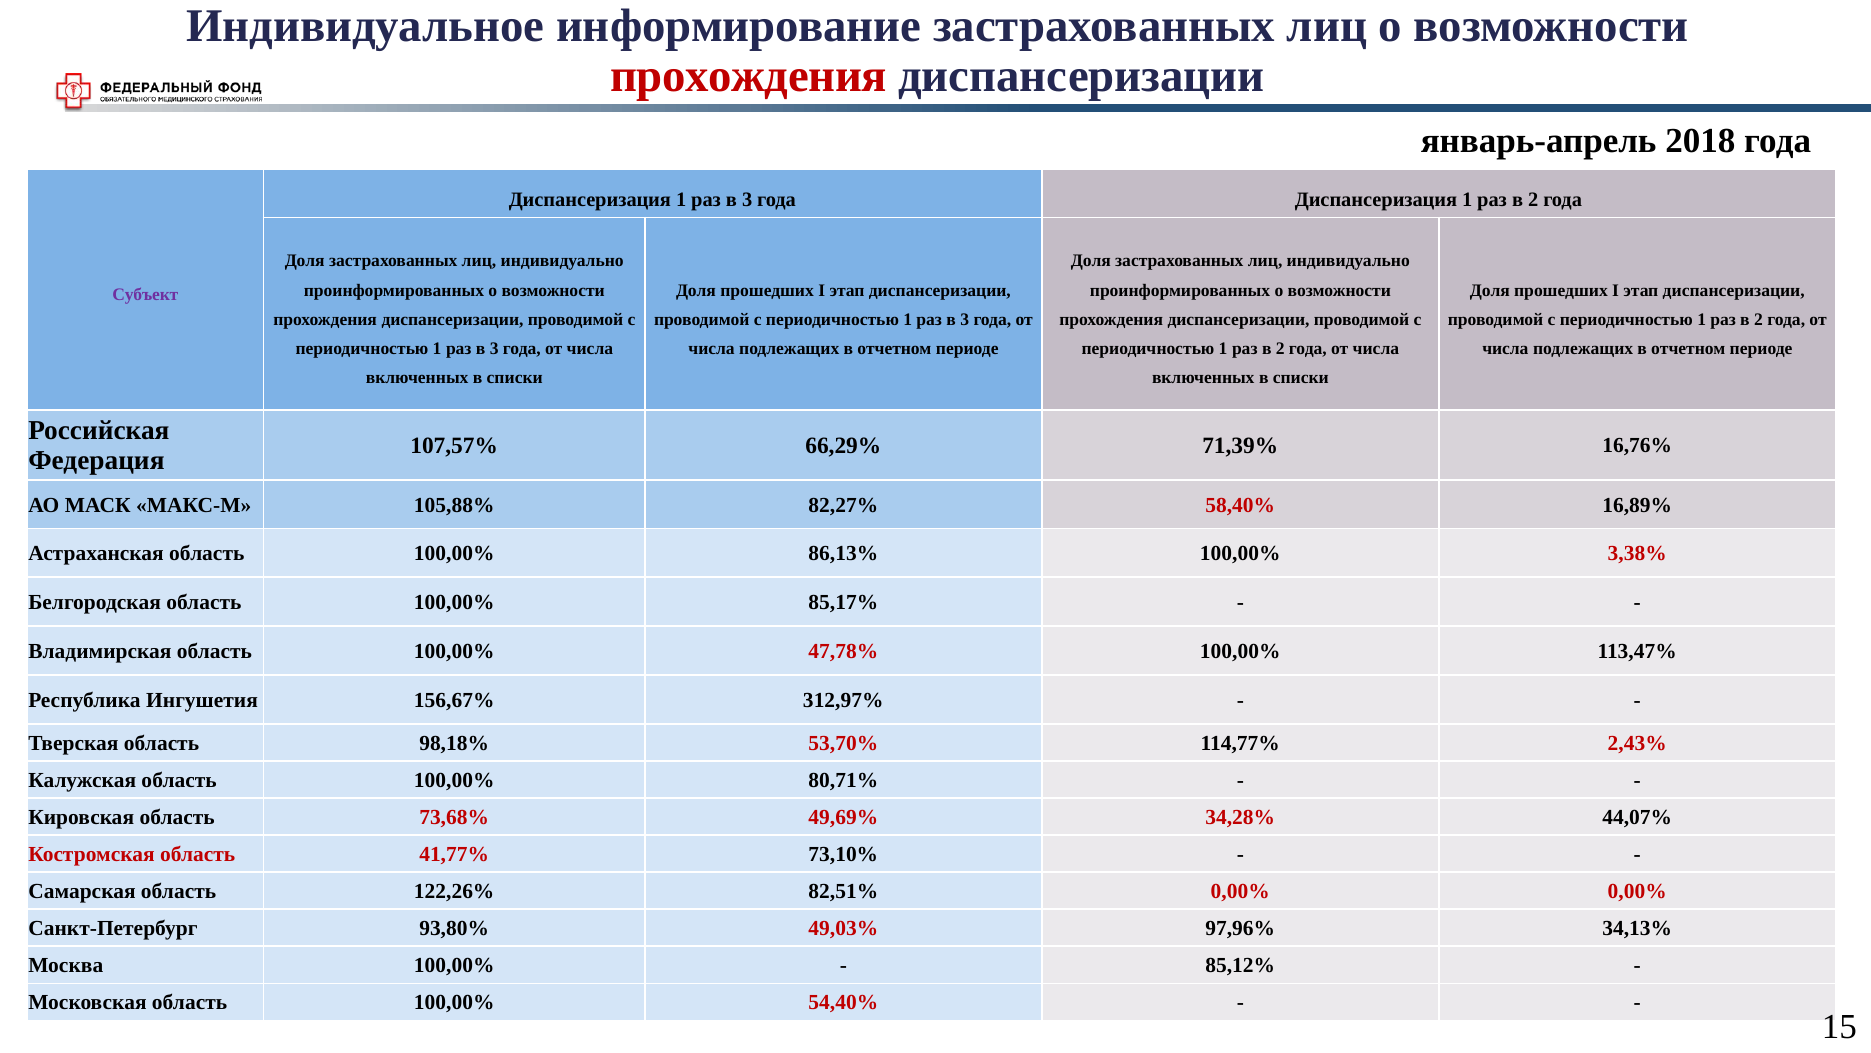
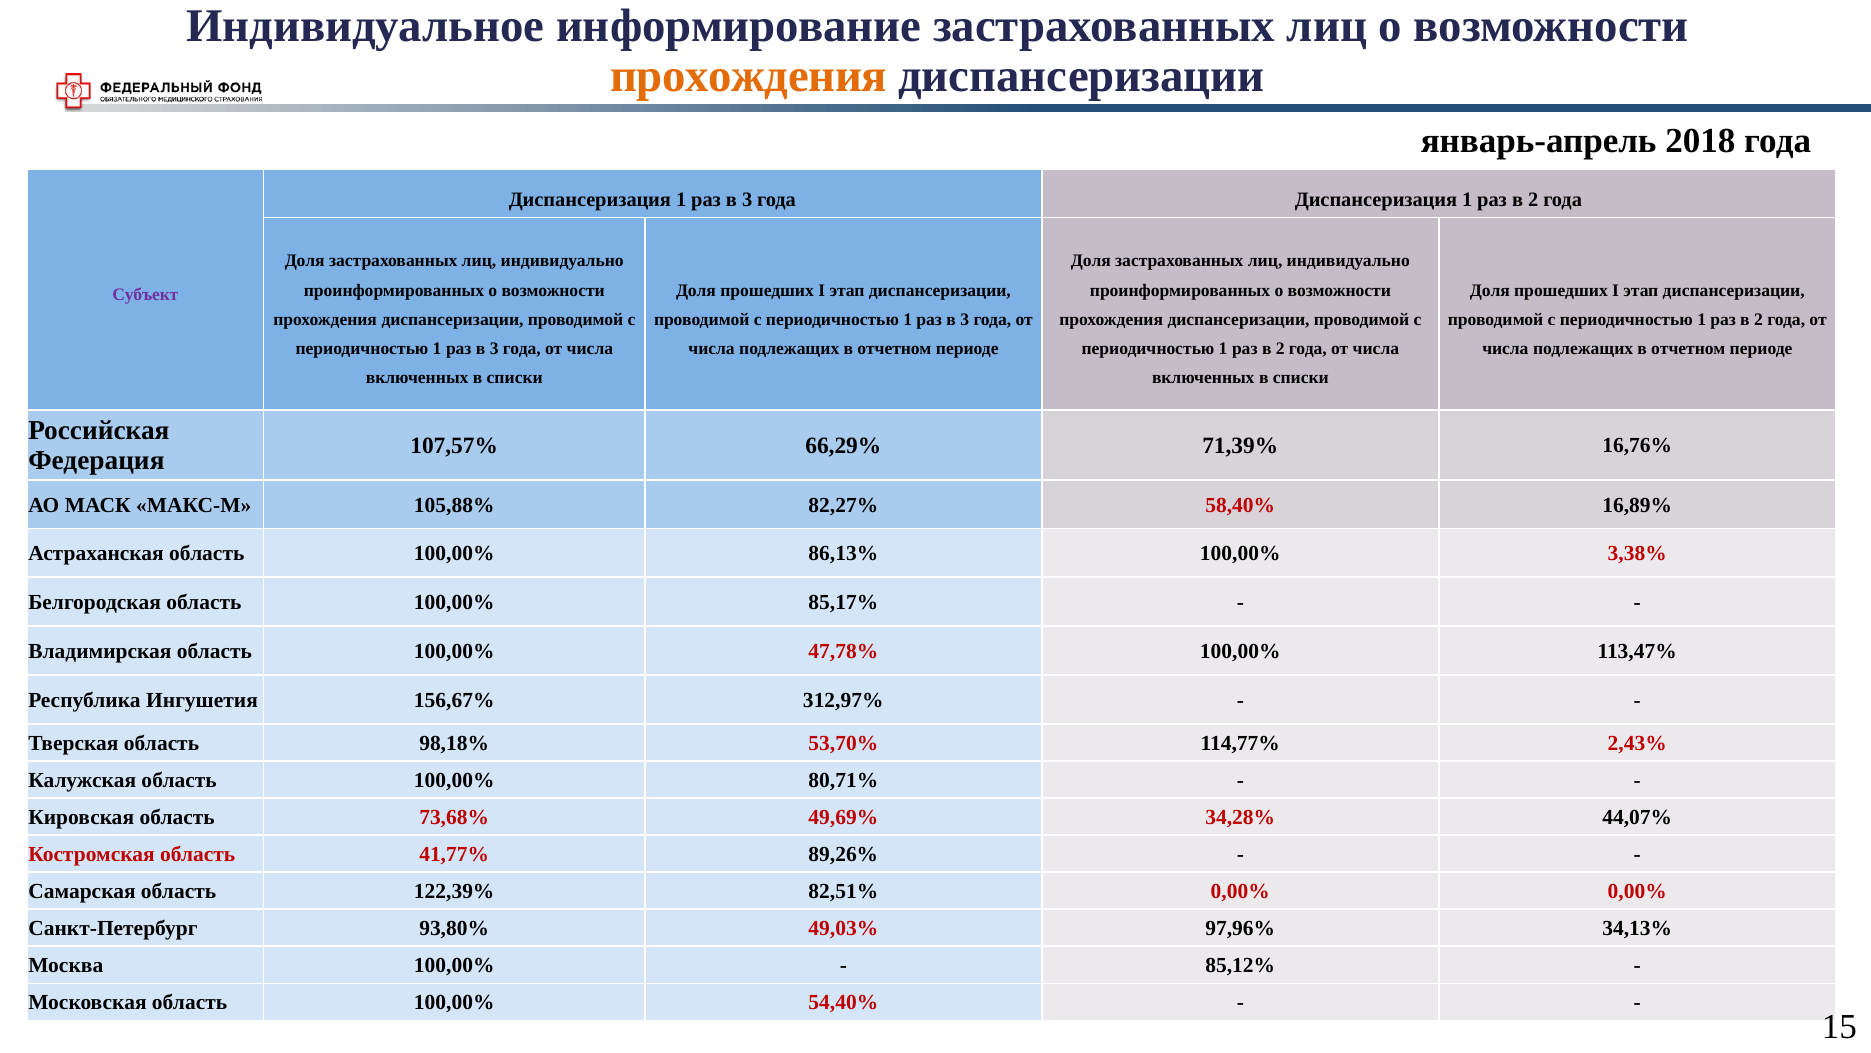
прохождения at (749, 76) colour: red -> orange
73,10%: 73,10% -> 89,26%
122,26%: 122,26% -> 122,39%
